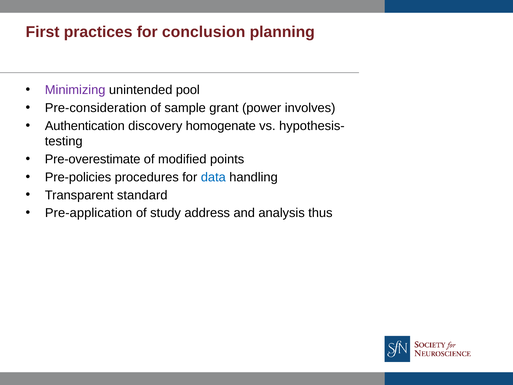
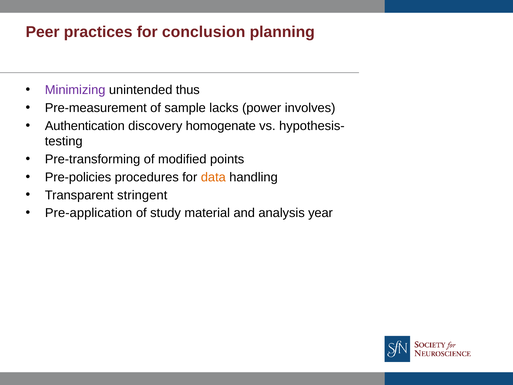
First: First -> Peer
pool: pool -> thus
Pre-consideration: Pre-consideration -> Pre-measurement
grant: grant -> lacks
Pre-overestimate: Pre-overestimate -> Pre-transforming
data colour: blue -> orange
standard: standard -> stringent
address: address -> material
thus: thus -> year
